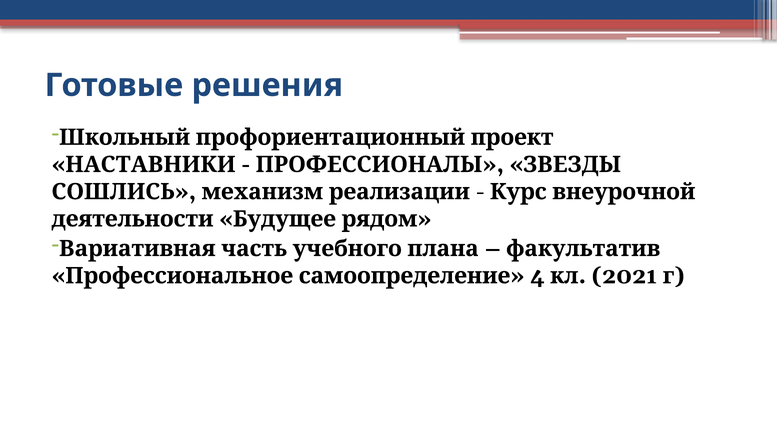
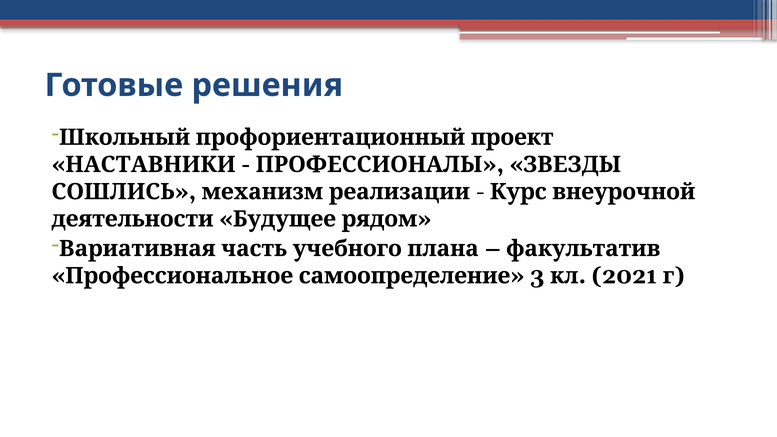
4: 4 -> 3
